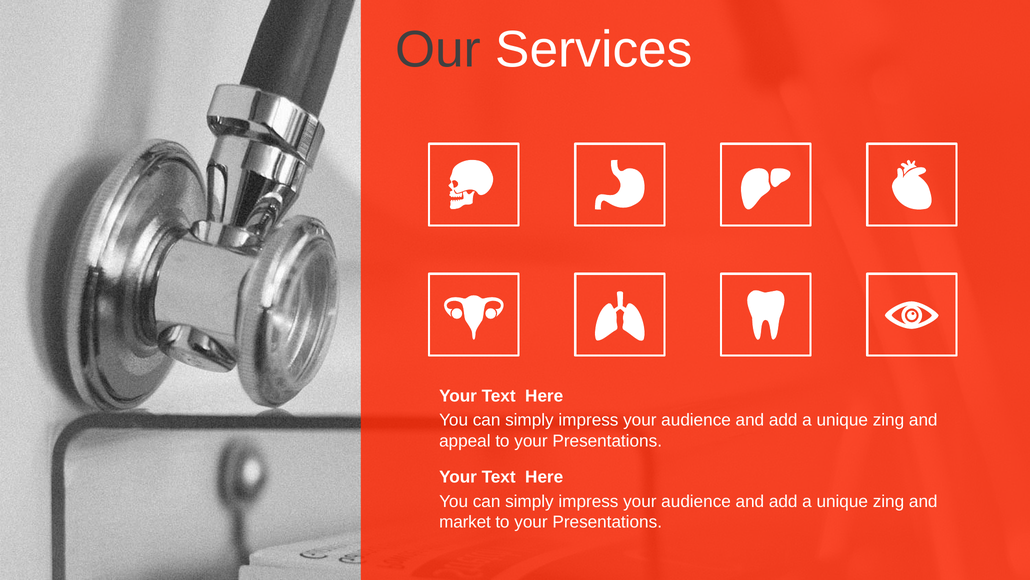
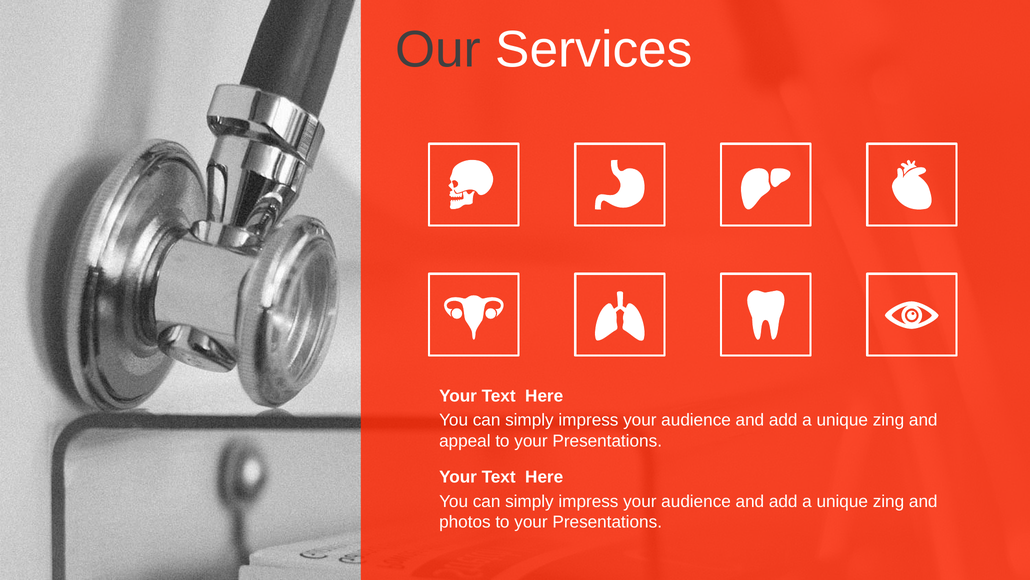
market: market -> photos
